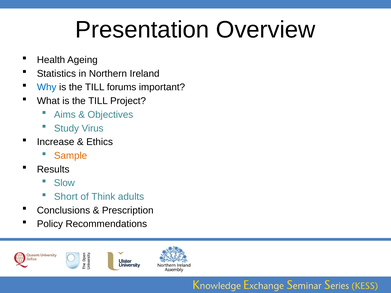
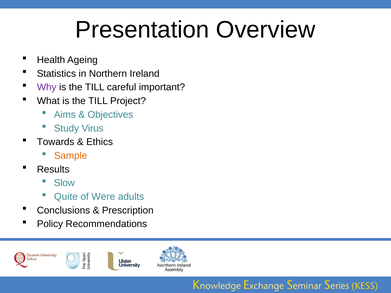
Why colour: blue -> purple
forums: forums -> careful
Increase: Increase -> Towards
Short: Short -> Quite
Think: Think -> Were
